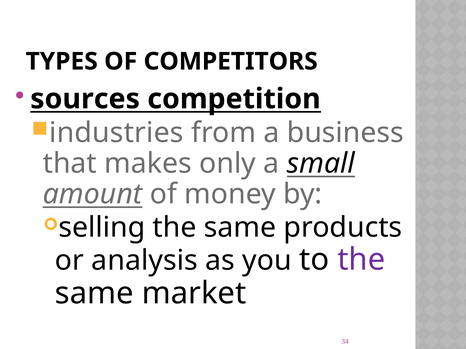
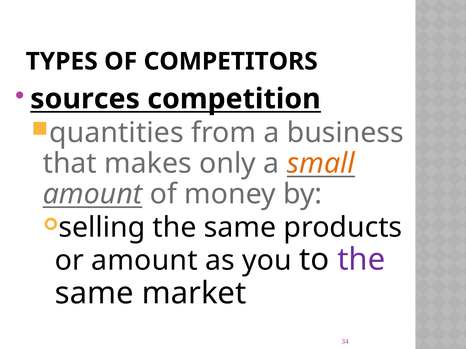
industries: industries -> quantities
small colour: black -> orange
or analysis: analysis -> amount
